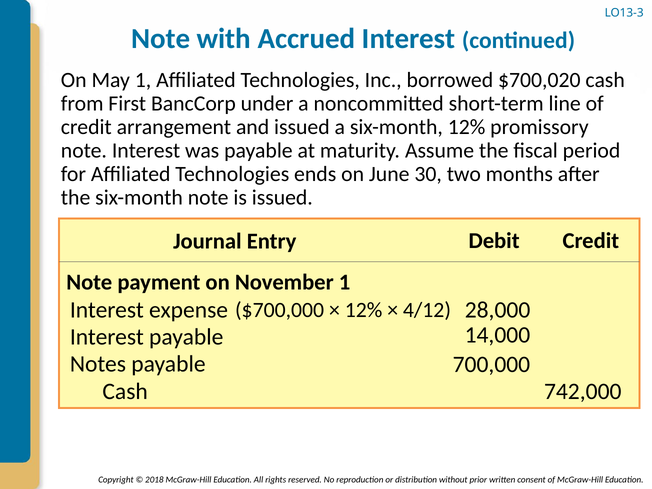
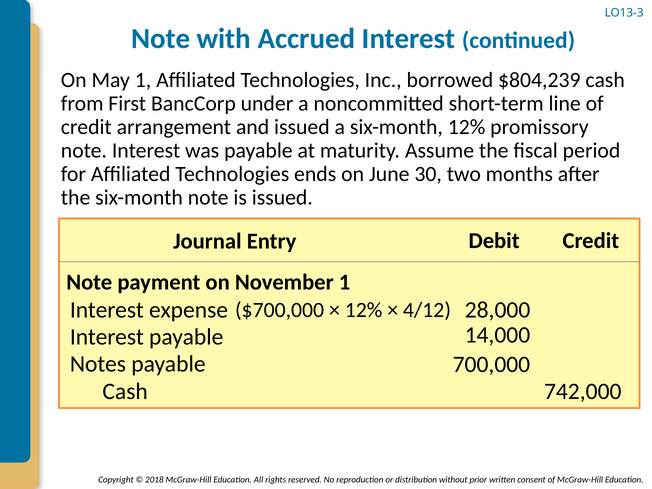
$700,020: $700,020 -> $804,239
